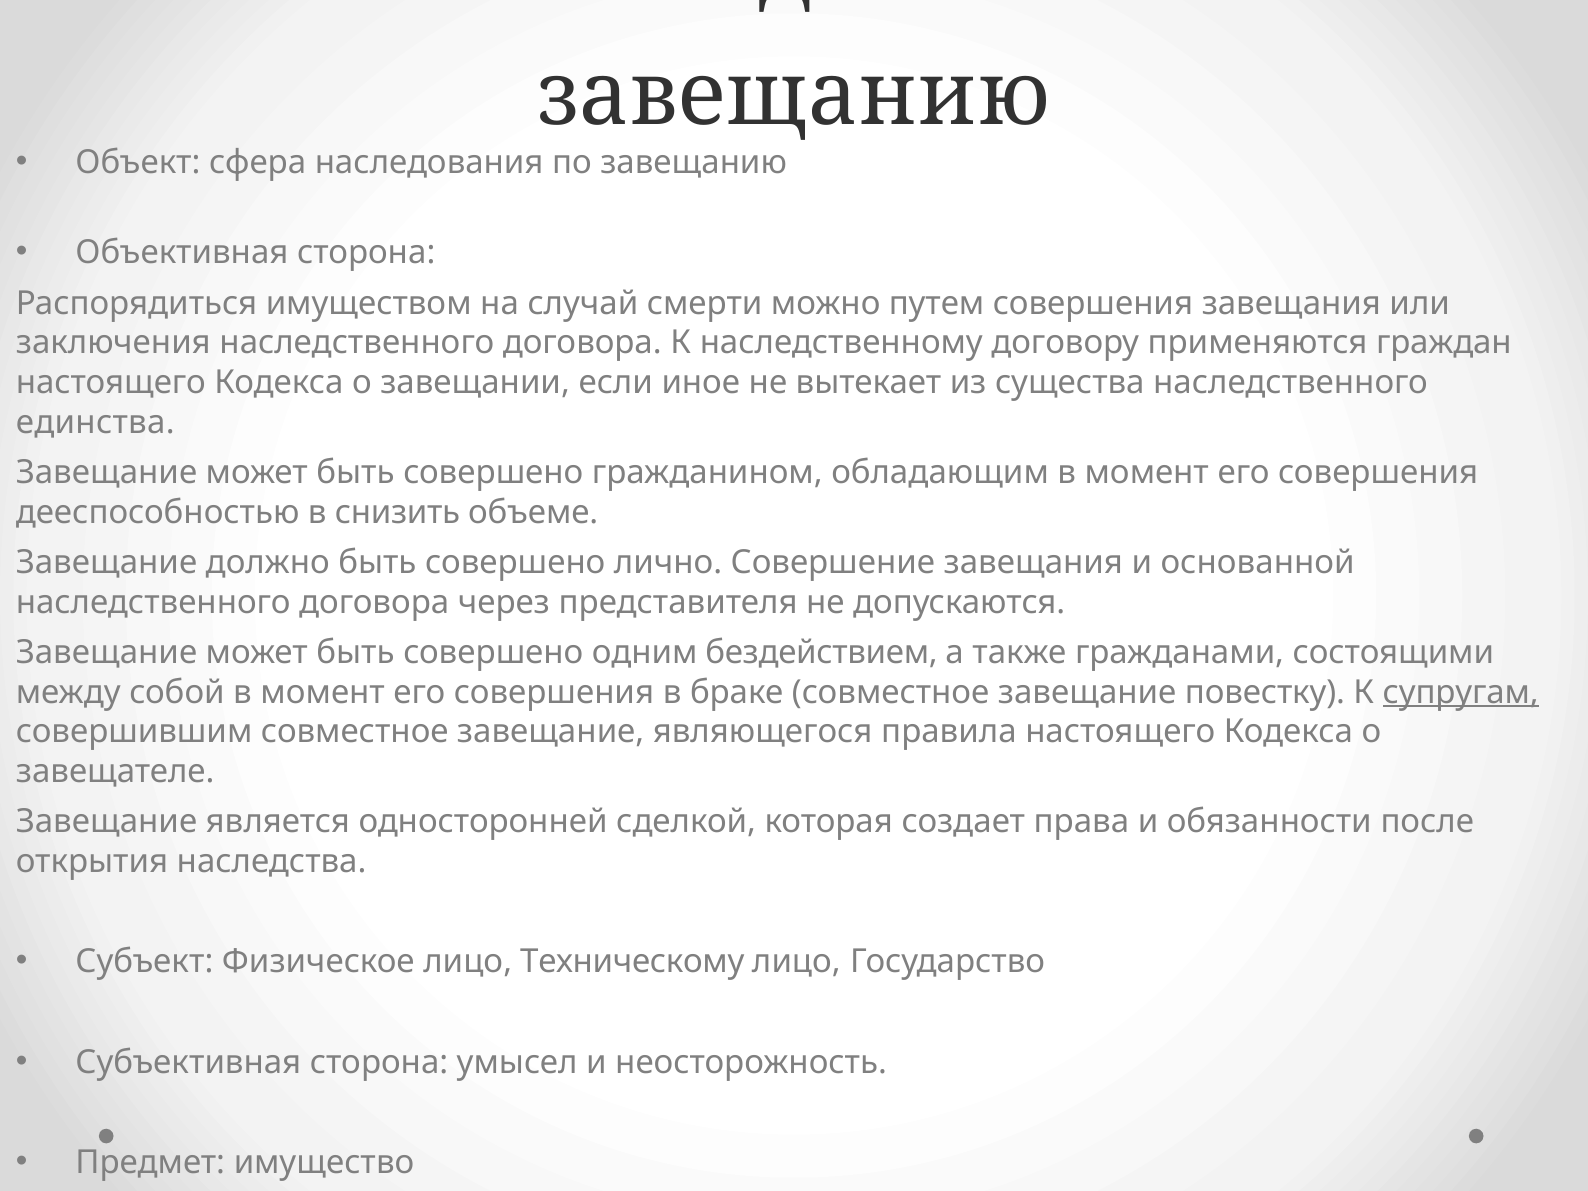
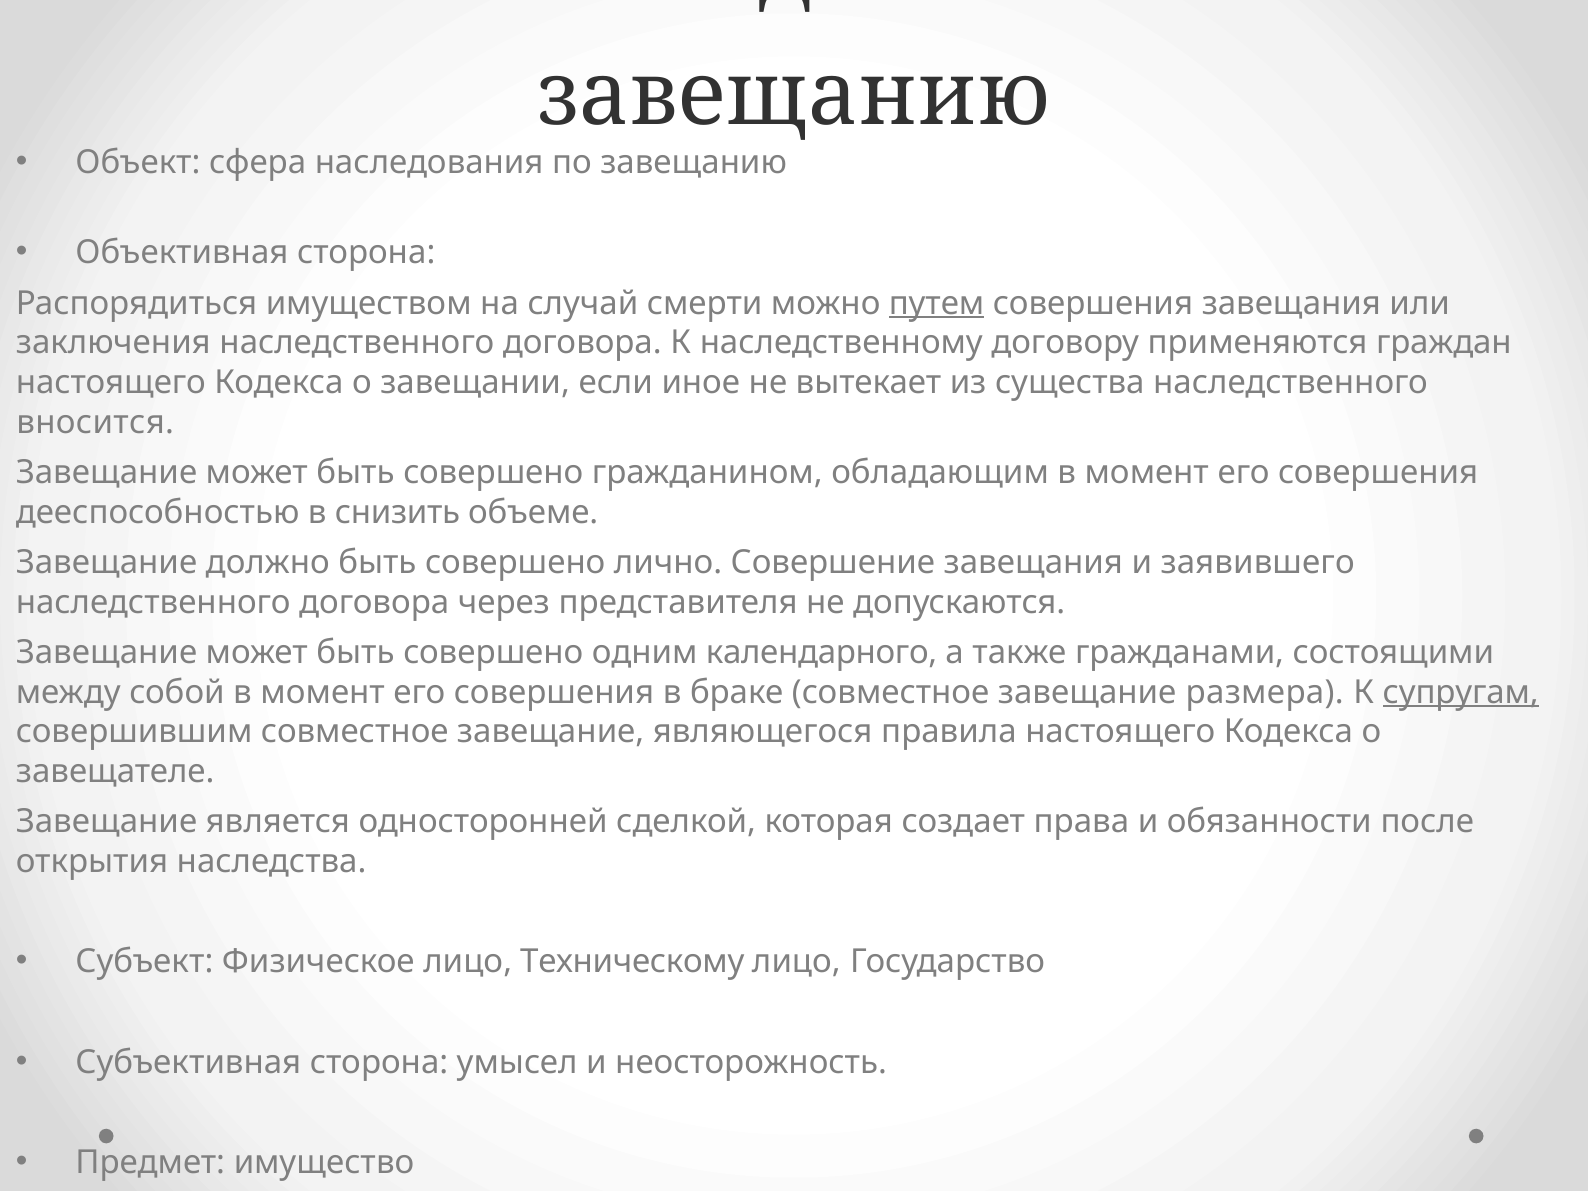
путем underline: none -> present
единства: единства -> вносится
основанной: основанной -> заявившего
бездействием: бездействием -> календарного
повестку: повестку -> размера
